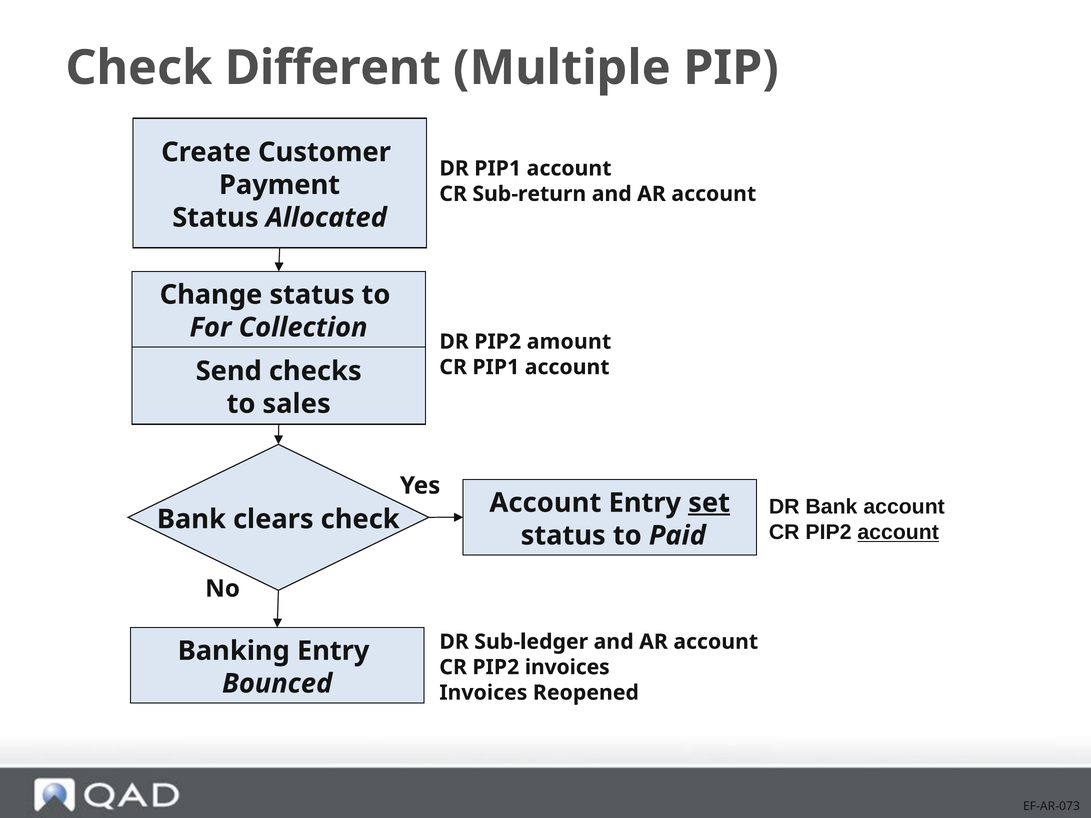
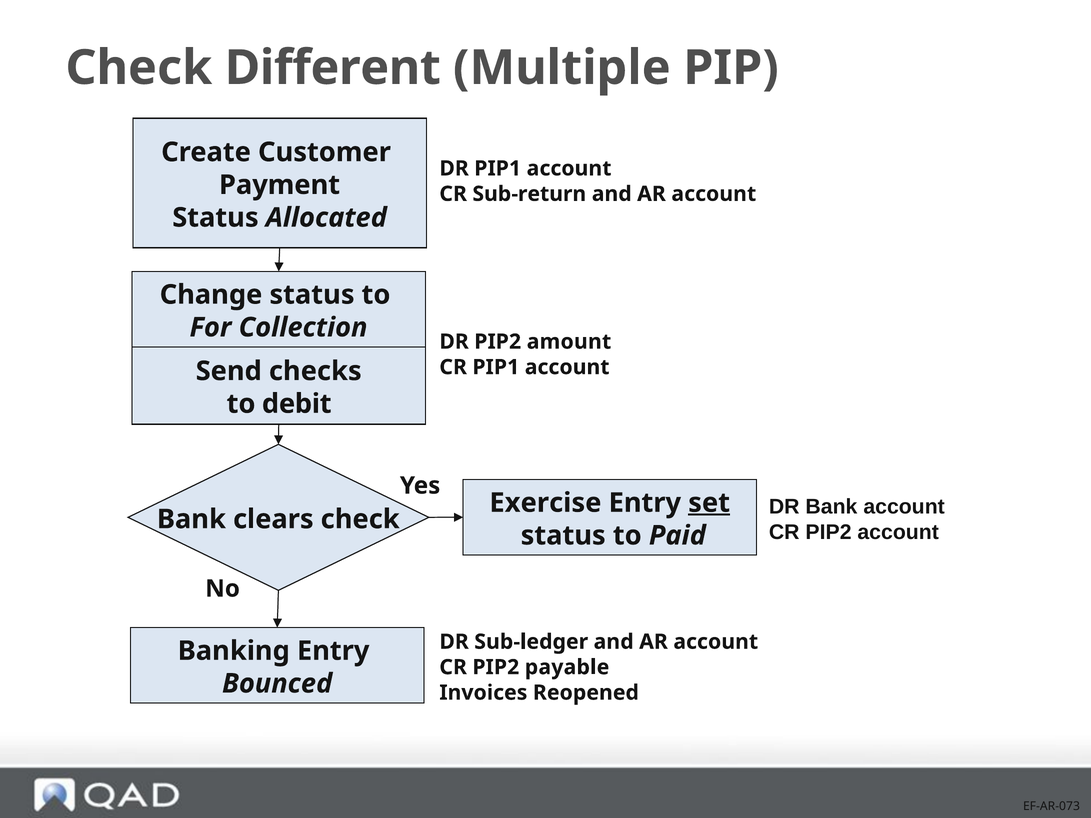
sales: sales -> debit
Account at (545, 503): Account -> Exercise
account at (898, 533) underline: present -> none
PIP2 invoices: invoices -> payable
